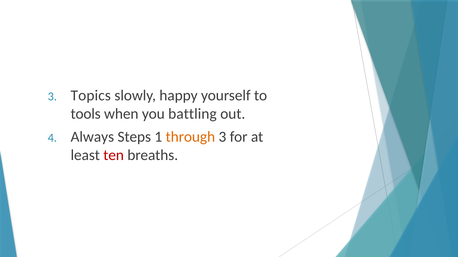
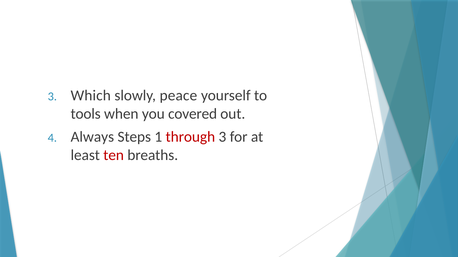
Topics: Topics -> Which
happy: happy -> peace
battling: battling -> covered
through colour: orange -> red
